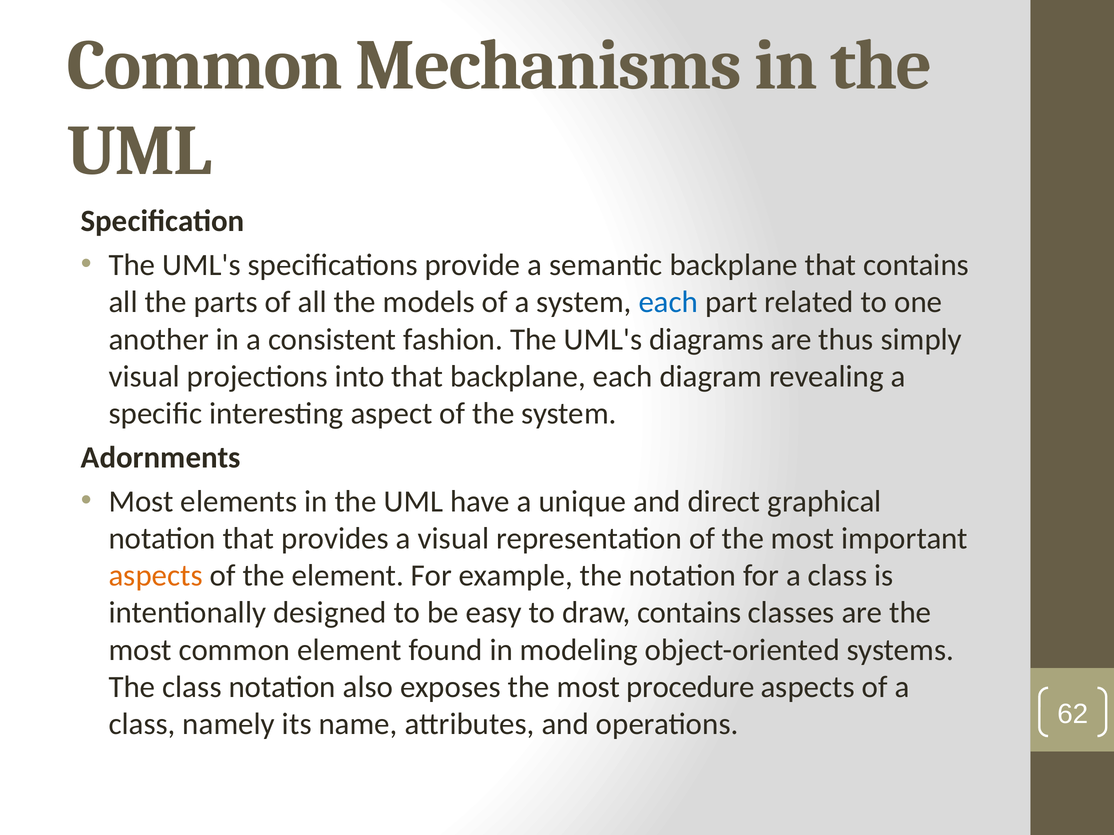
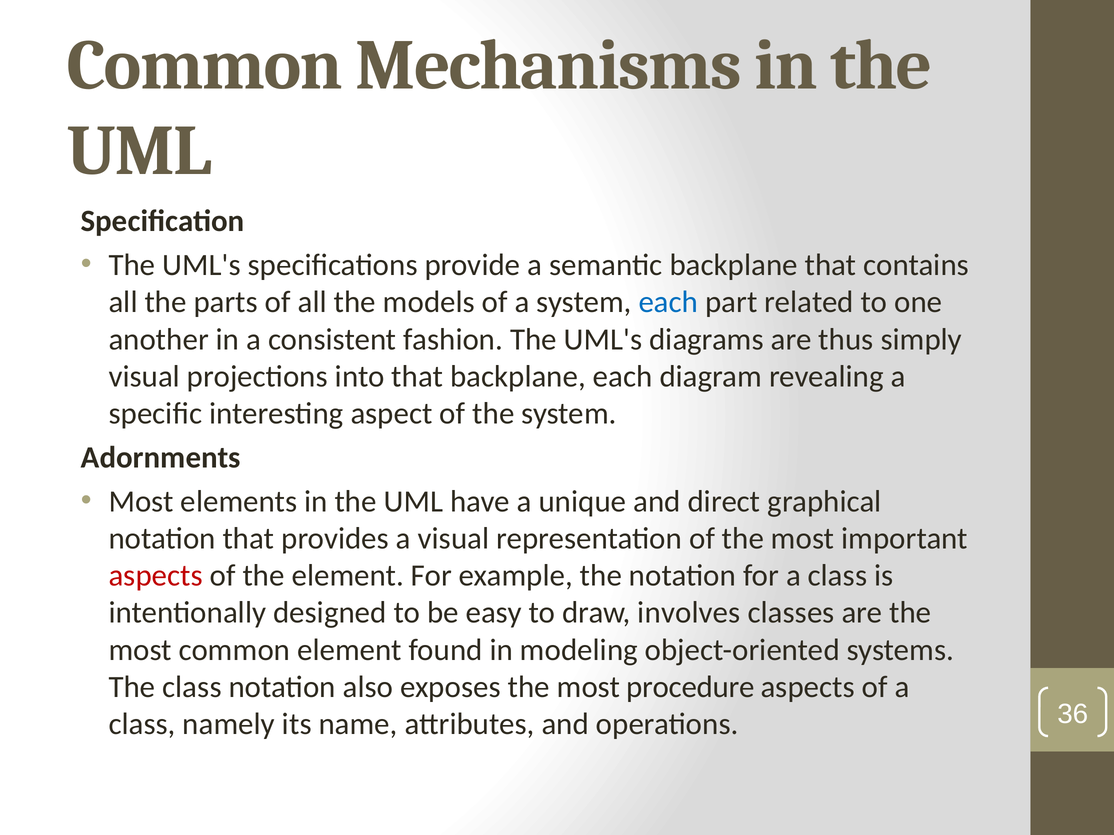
aspects at (156, 576) colour: orange -> red
draw contains: contains -> involves
62: 62 -> 36
